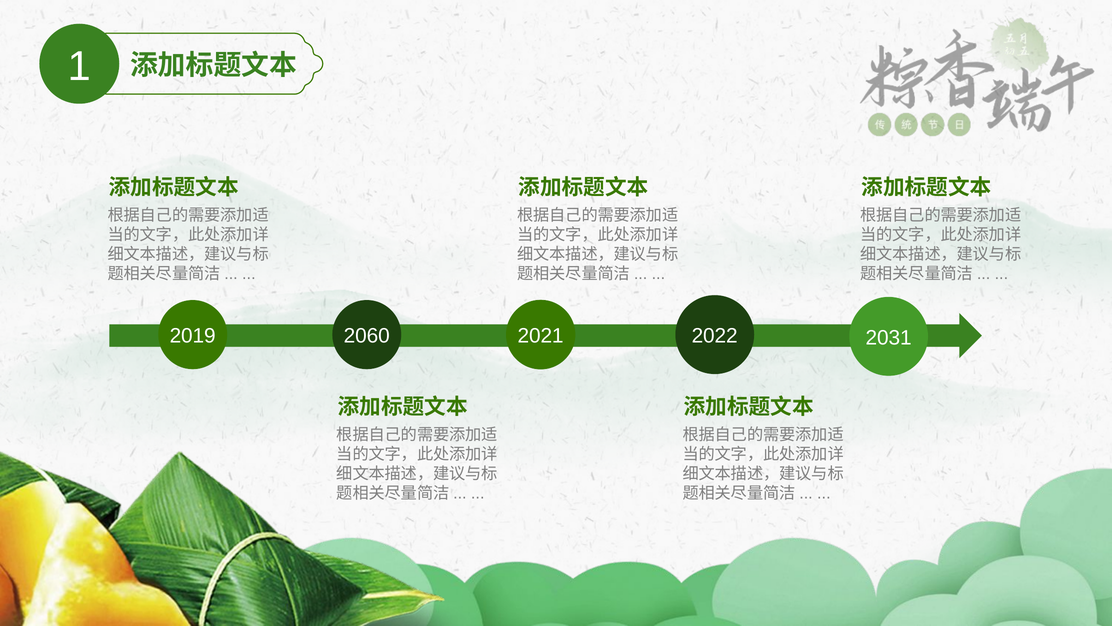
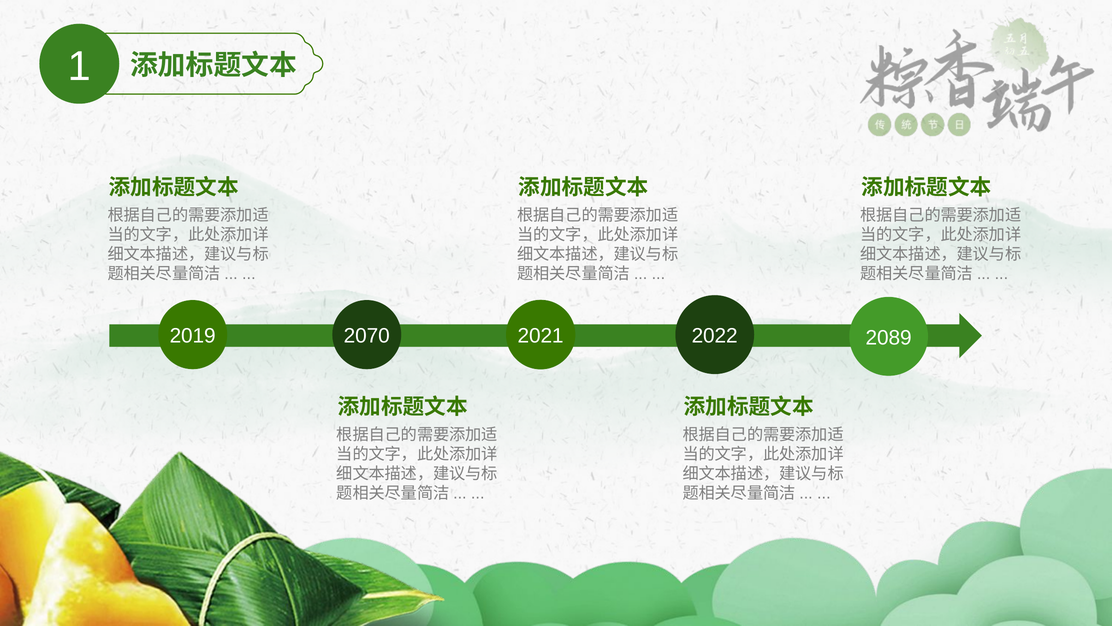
2060: 2060 -> 2070
2031: 2031 -> 2089
